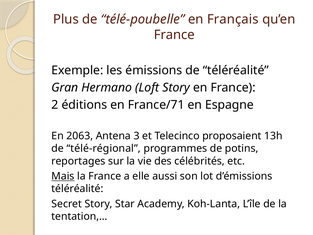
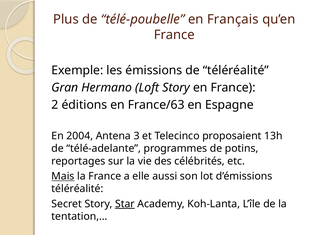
France/71: France/71 -> France/63
2063: 2063 -> 2004
télé-régional: télé-régional -> télé-adelante
Star underline: none -> present
